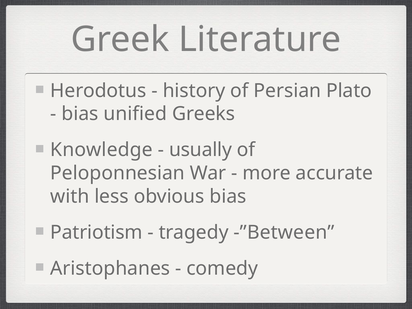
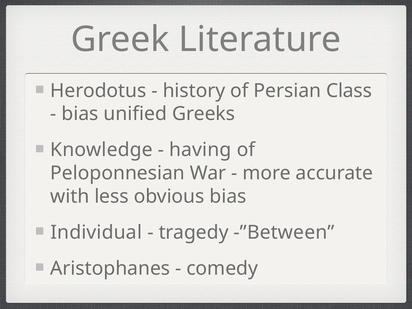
Plato: Plato -> Class
usually: usually -> having
Patriotism: Patriotism -> Individual
